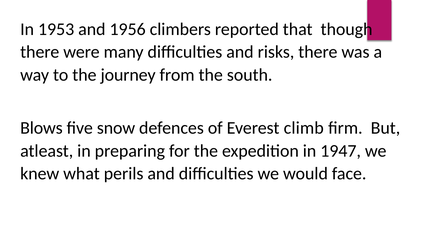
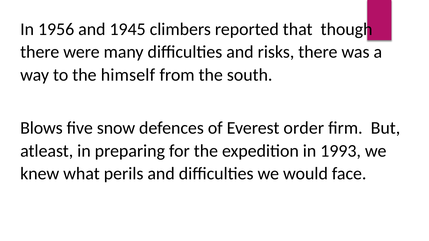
1953: 1953 -> 1956
1956: 1956 -> 1945
journey: journey -> himself
climb: climb -> order
1947: 1947 -> 1993
